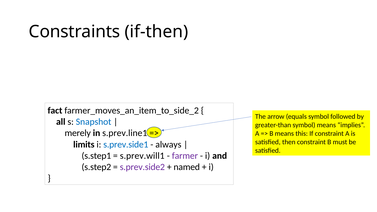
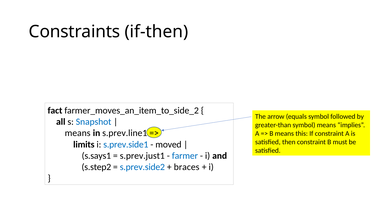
merely at (78, 133): merely -> means
always: always -> moved
s.step1: s.step1 -> s.says1
s.prev.will1: s.prev.will1 -> s.prev.just1
farmer colour: purple -> blue
s.prev.side2 colour: purple -> blue
named: named -> braces
